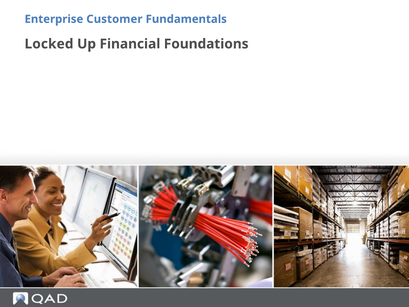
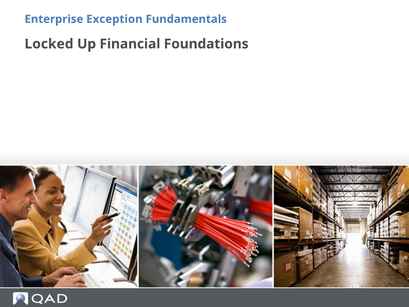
Customer: Customer -> Exception
